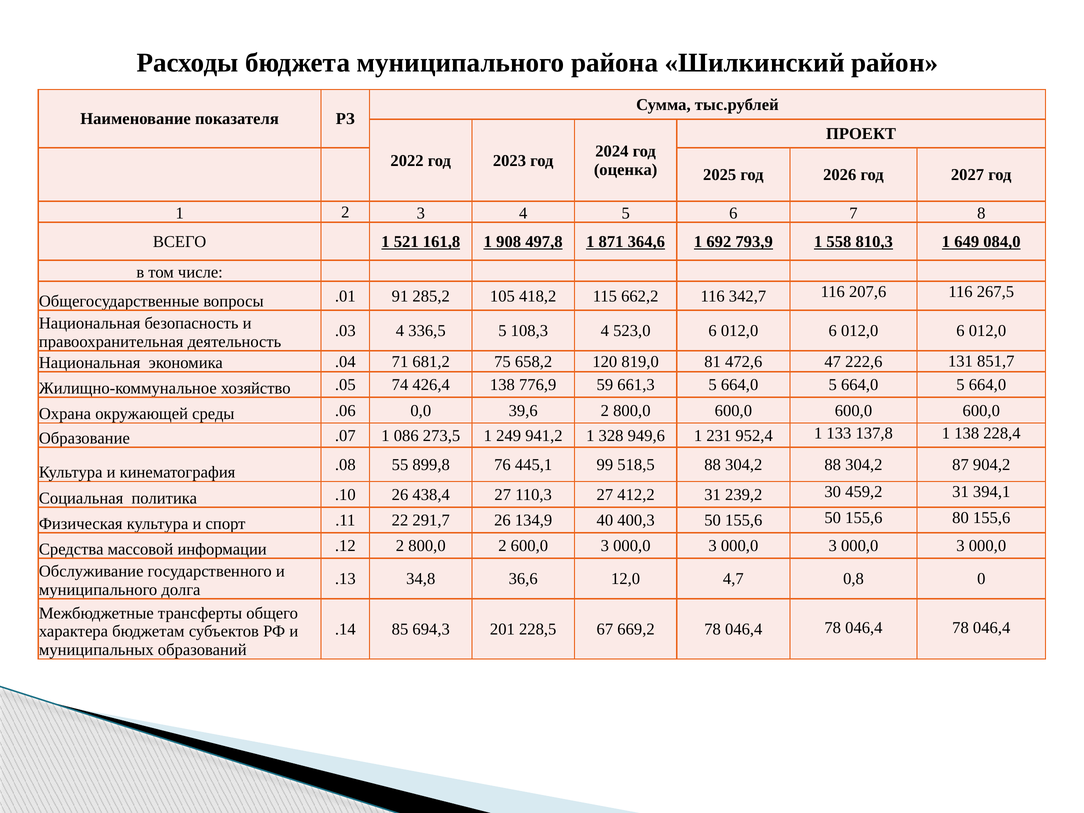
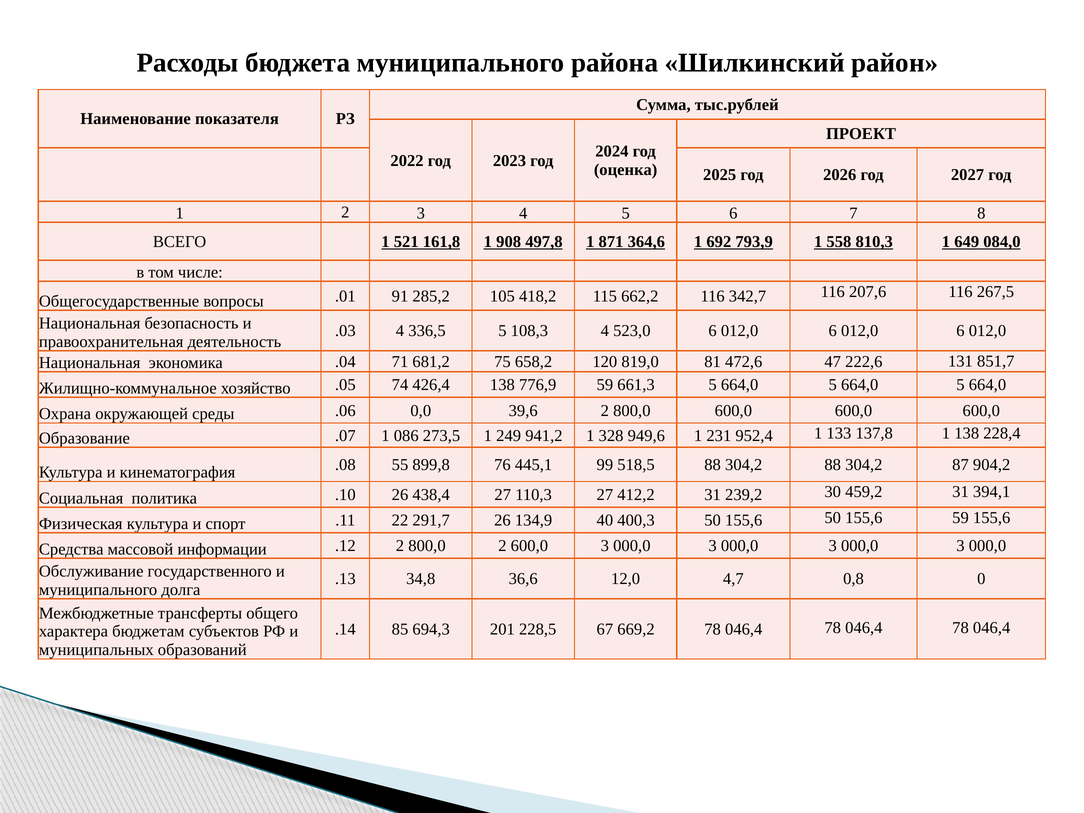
155,6 80: 80 -> 59
